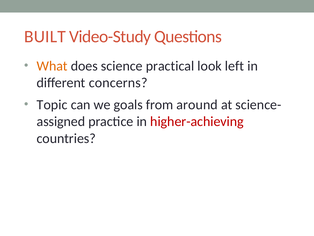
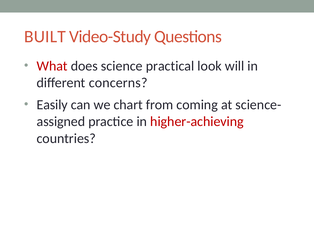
What colour: orange -> red
left: left -> will
Topic: Topic -> Easily
goals: goals -> chart
around: around -> coming
